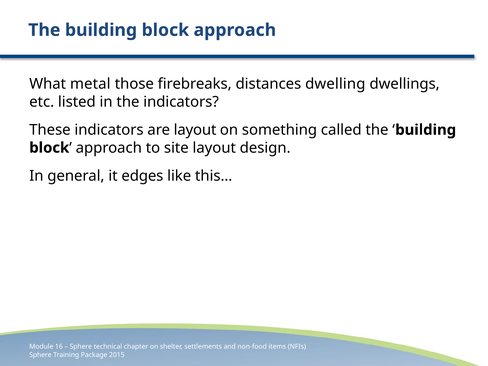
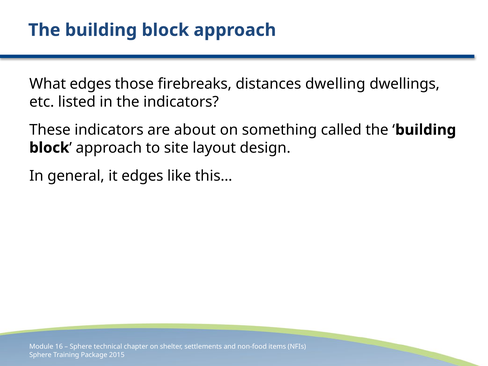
What metal: metal -> edges
are layout: layout -> about
